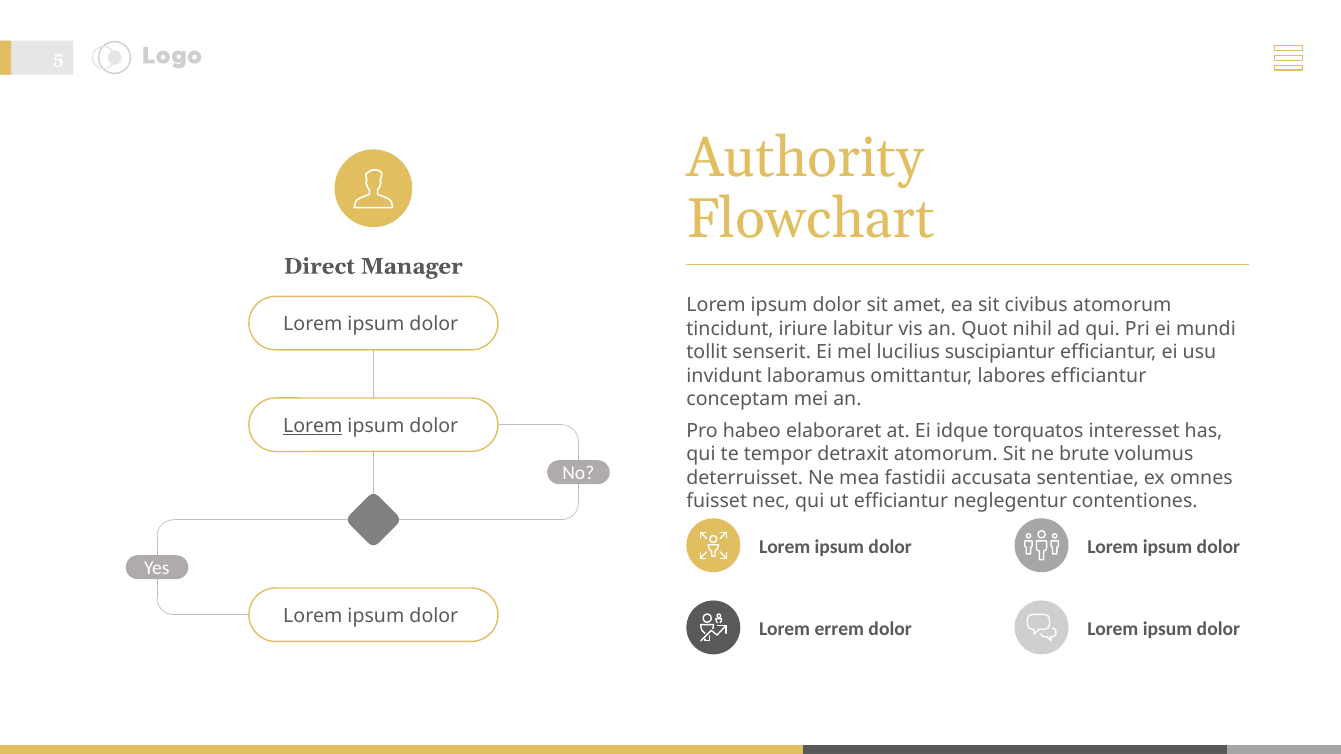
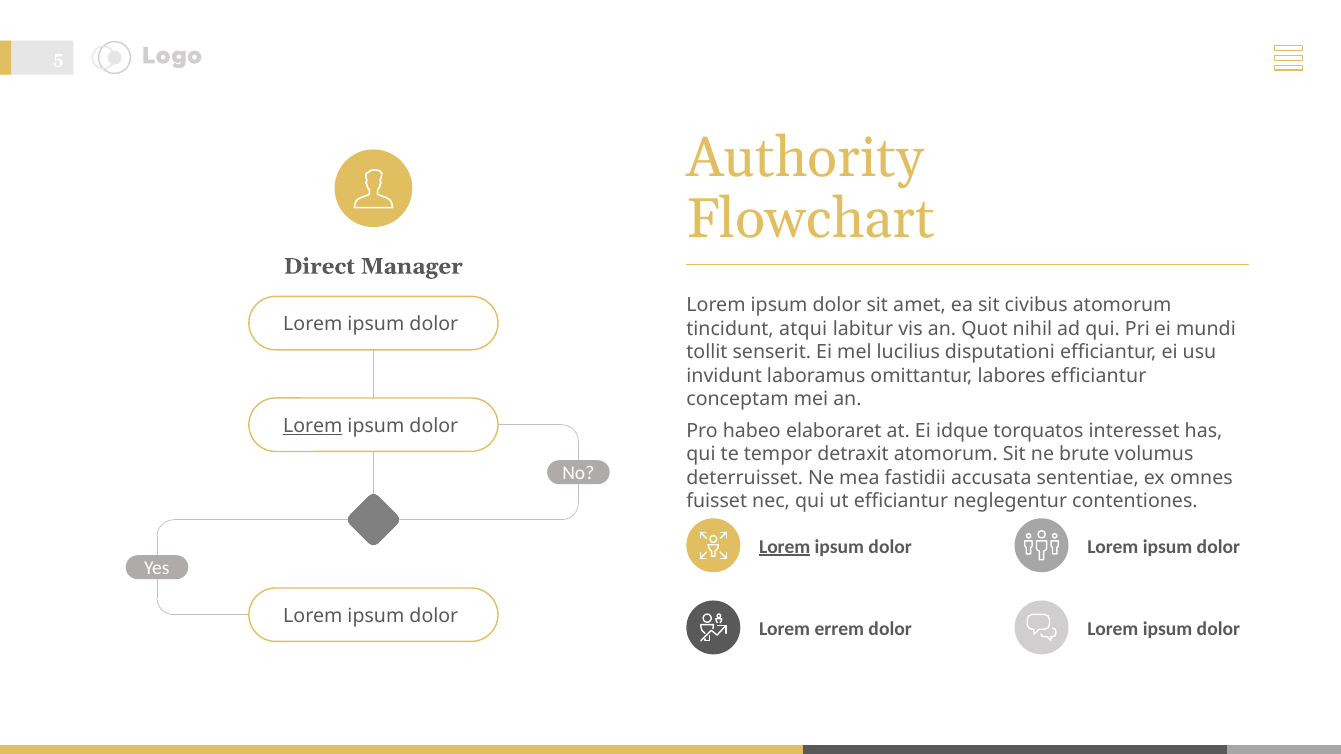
iriure: iriure -> atqui
suscipiantur: suscipiantur -> disputationi
Lorem at (785, 547) underline: none -> present
